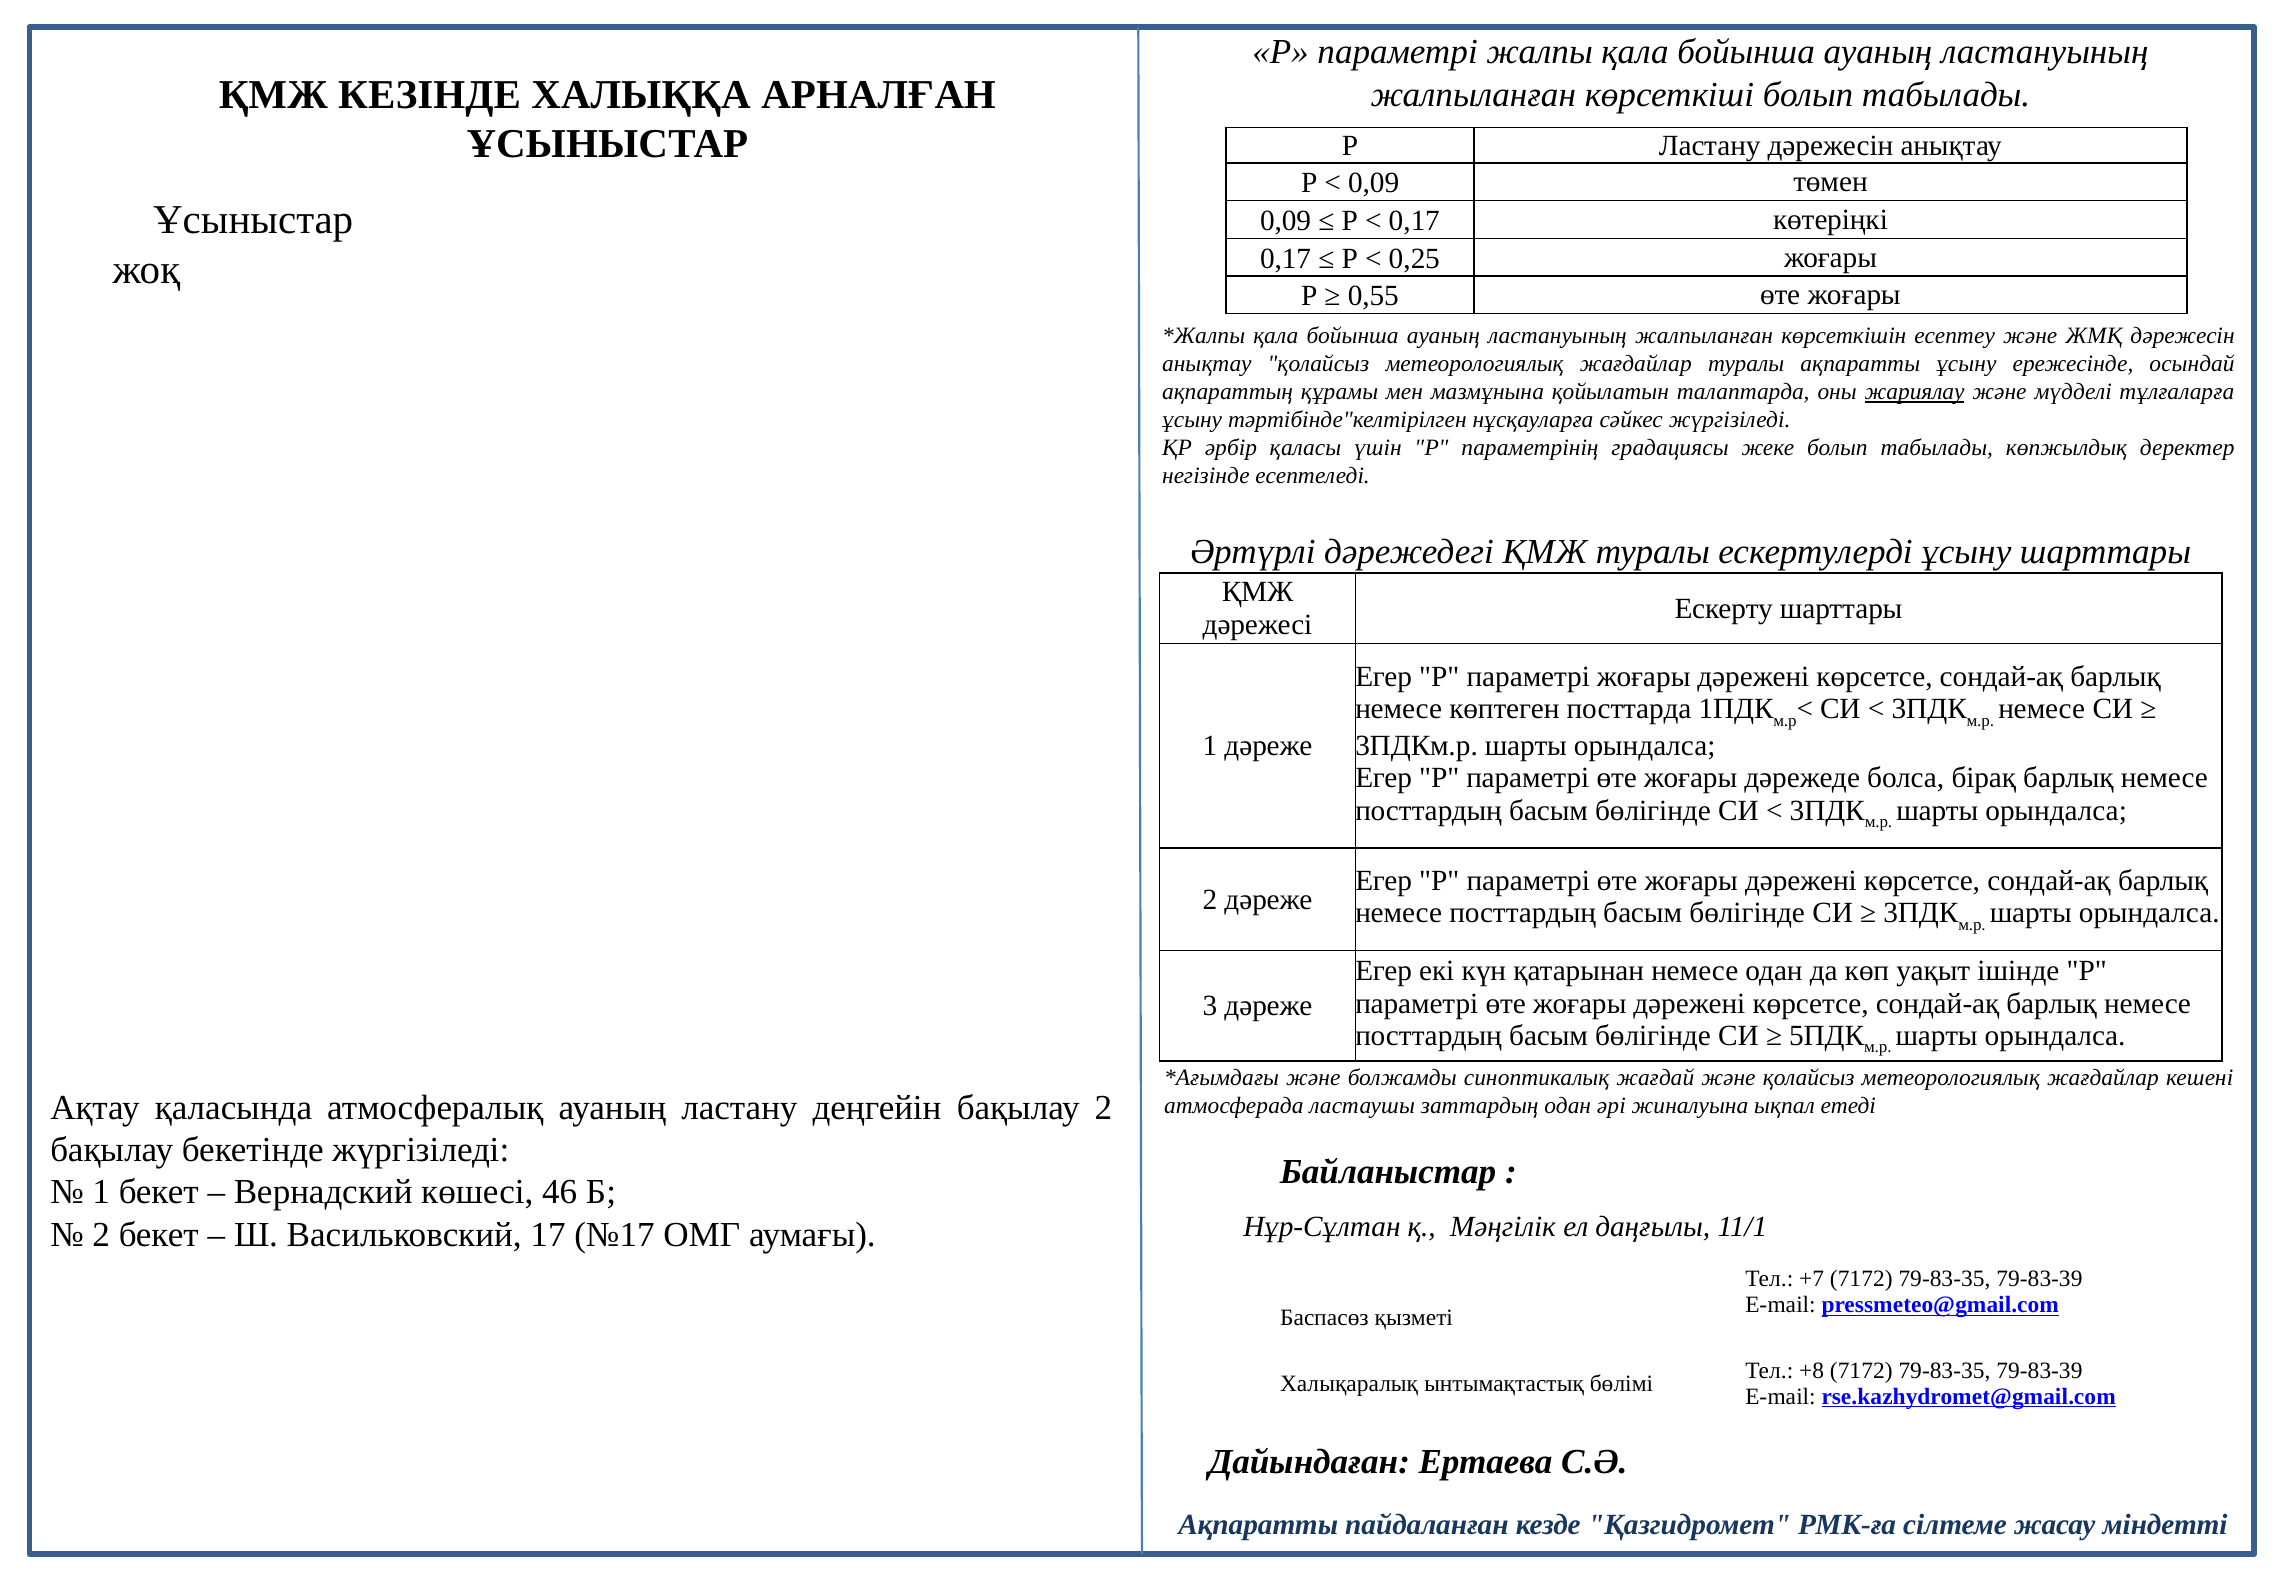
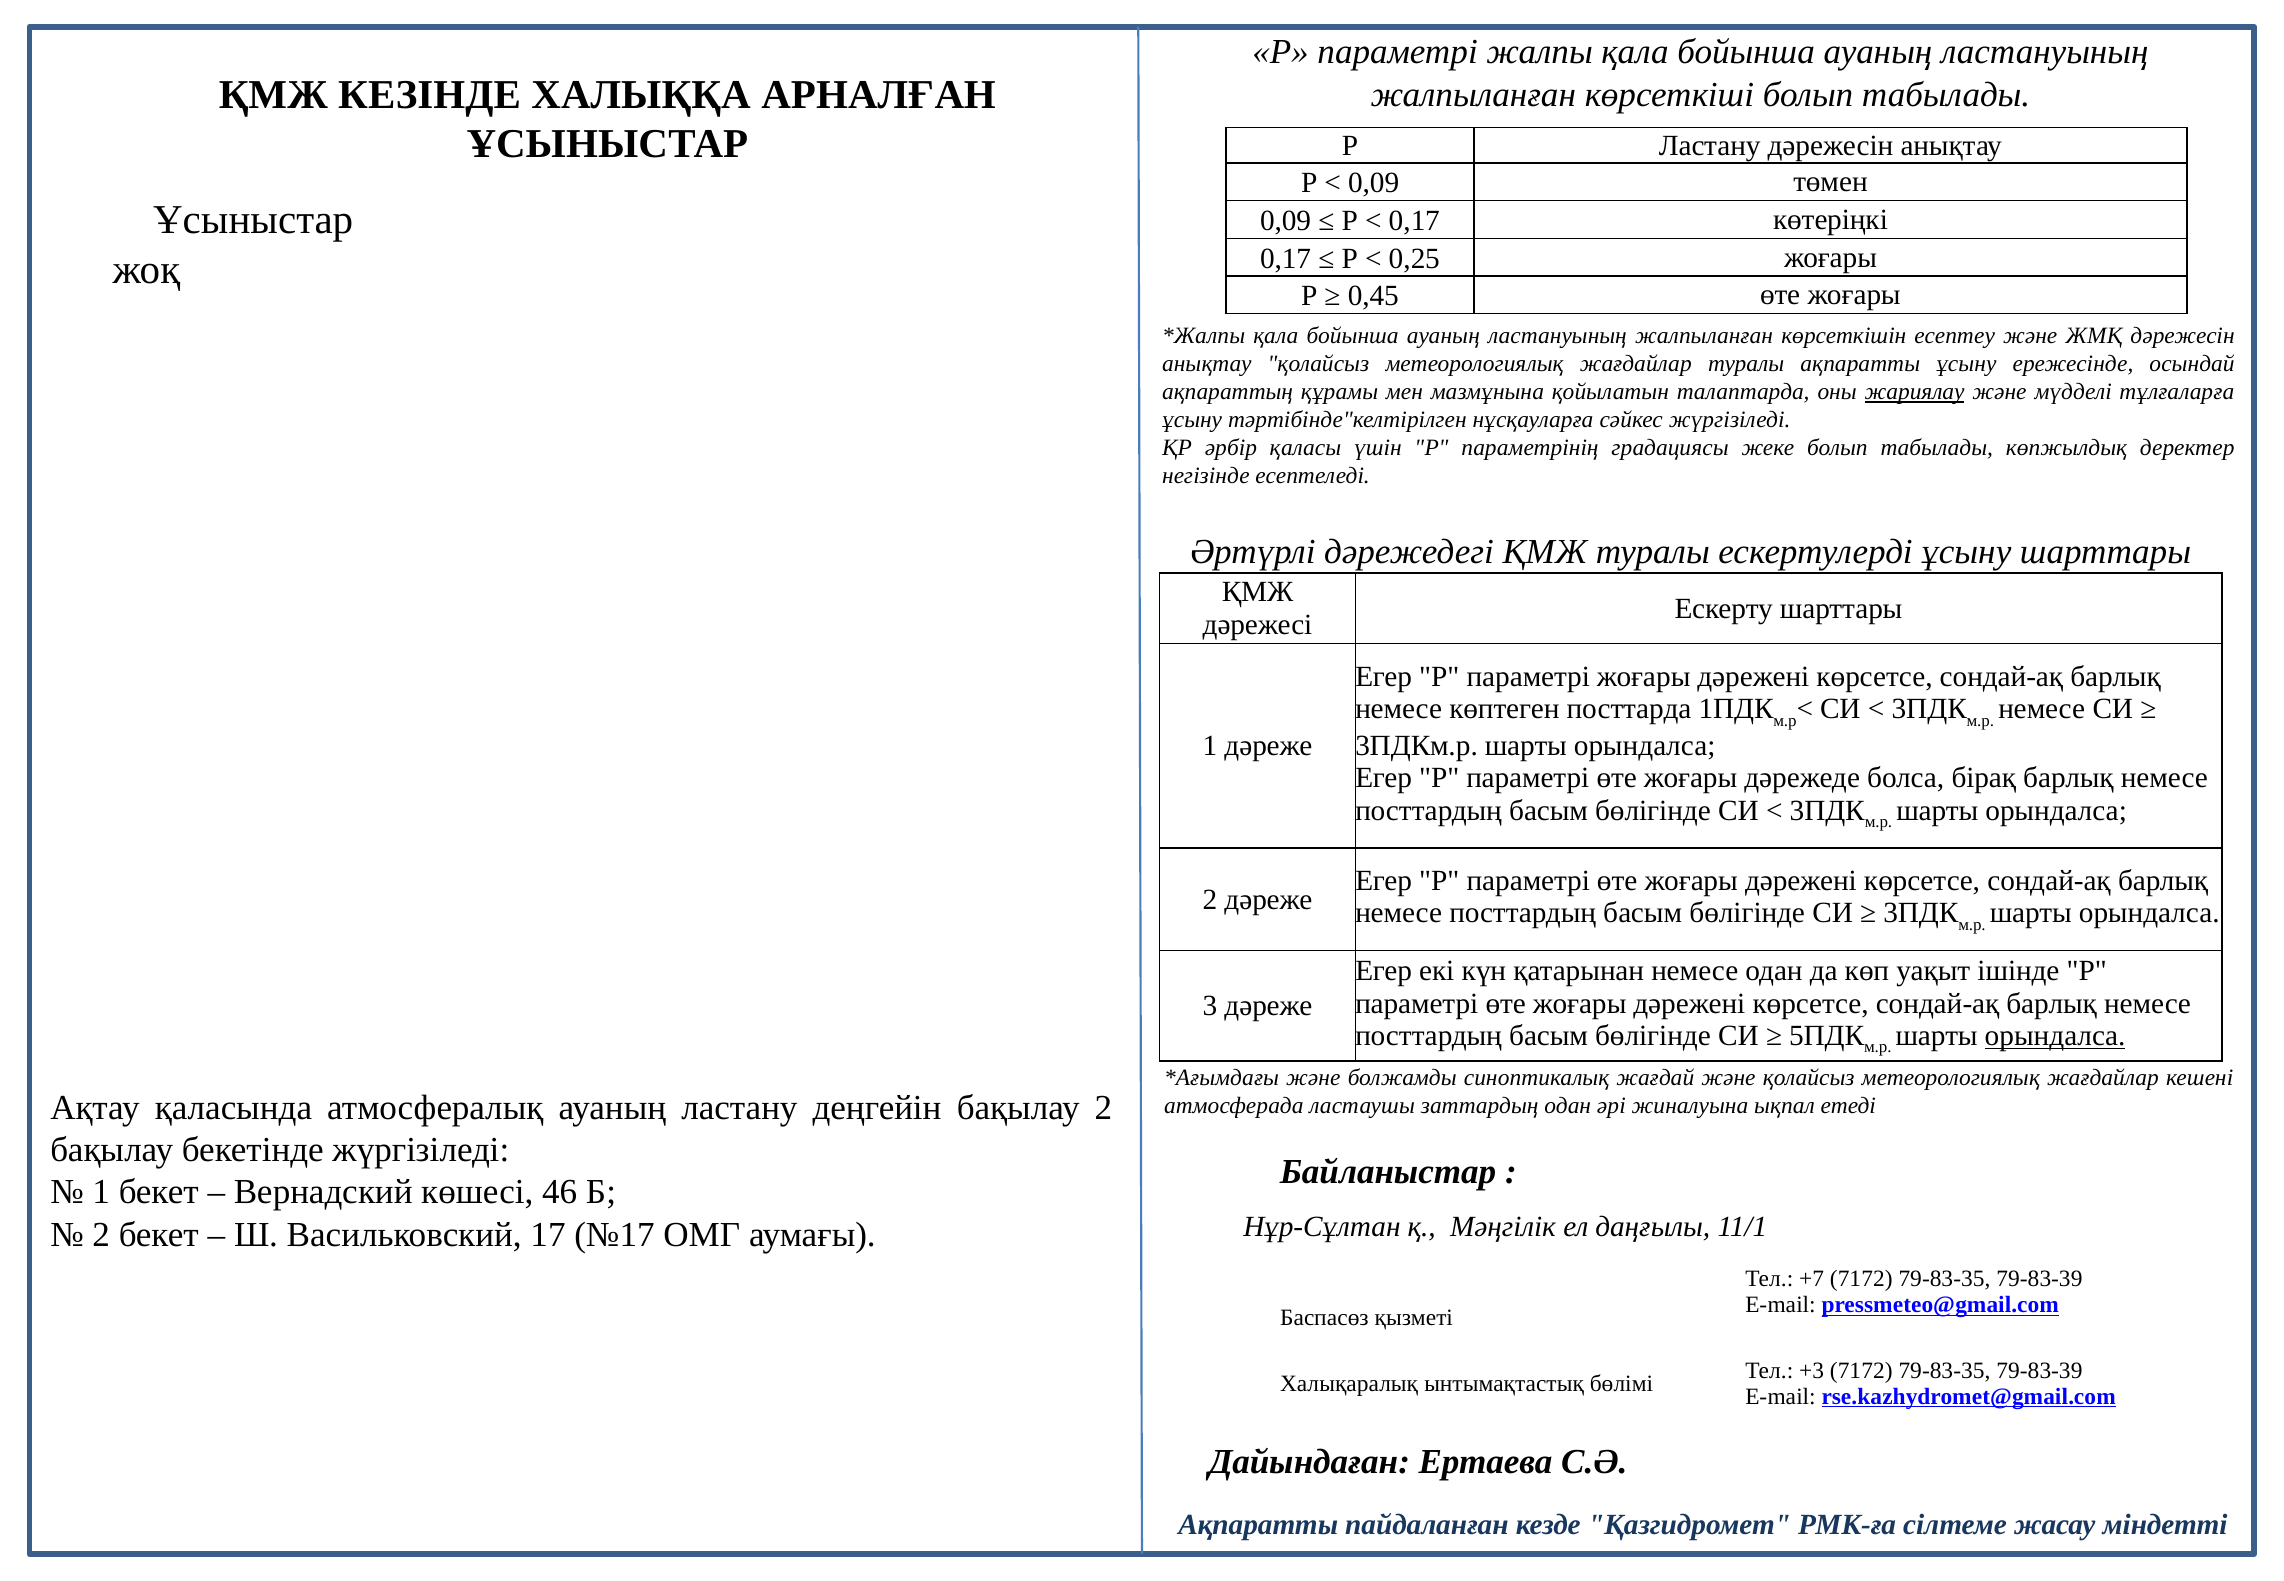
0,55: 0,55 -> 0,45
орындалса at (2055, 1036) underline: none -> present
+8: +8 -> +3
